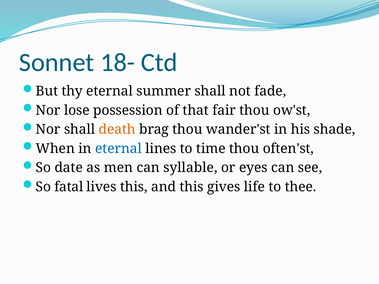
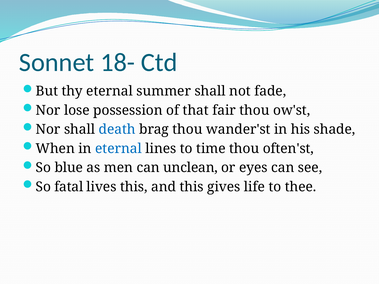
death colour: orange -> blue
date: date -> blue
syllable: syllable -> unclean
